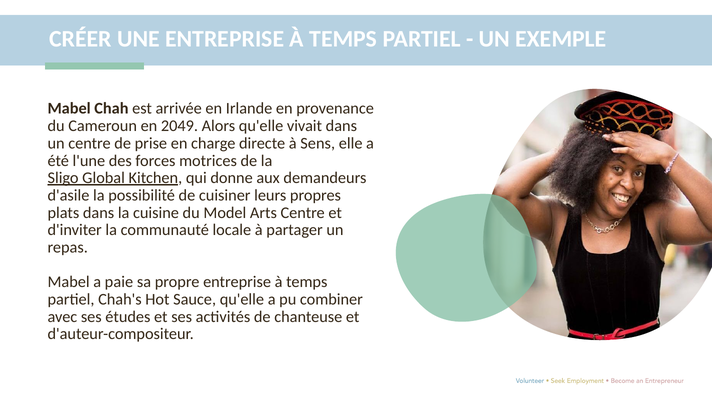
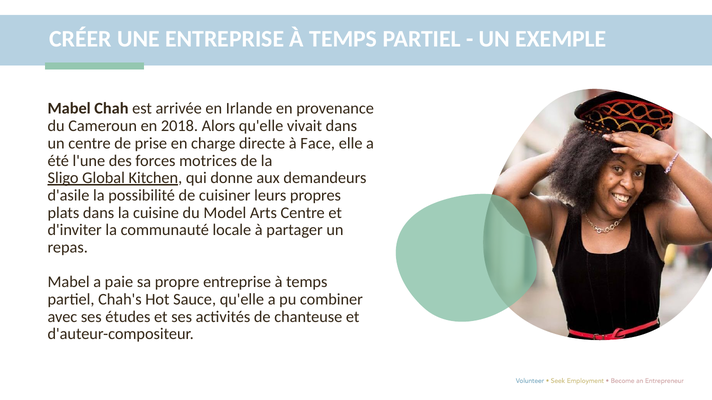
2049: 2049 -> 2018
Sens: Sens -> Face
